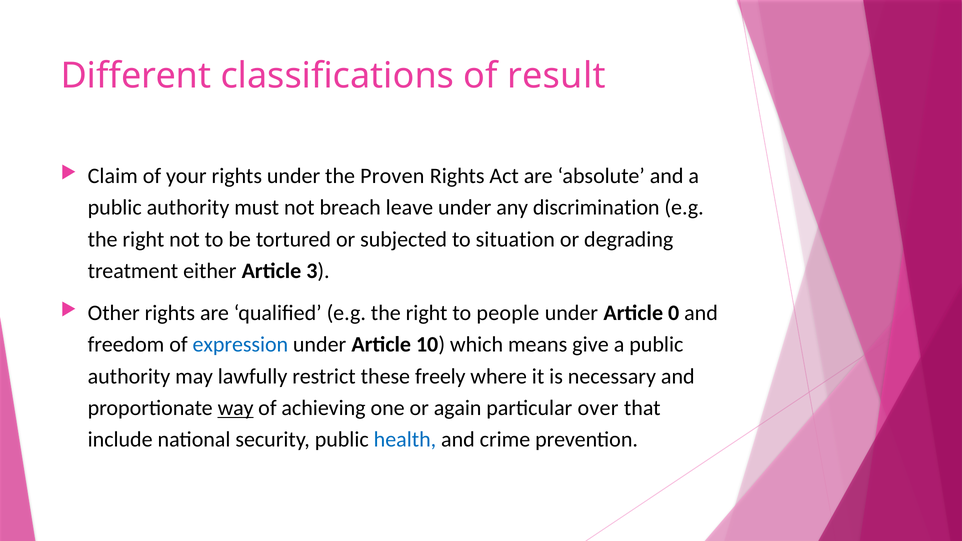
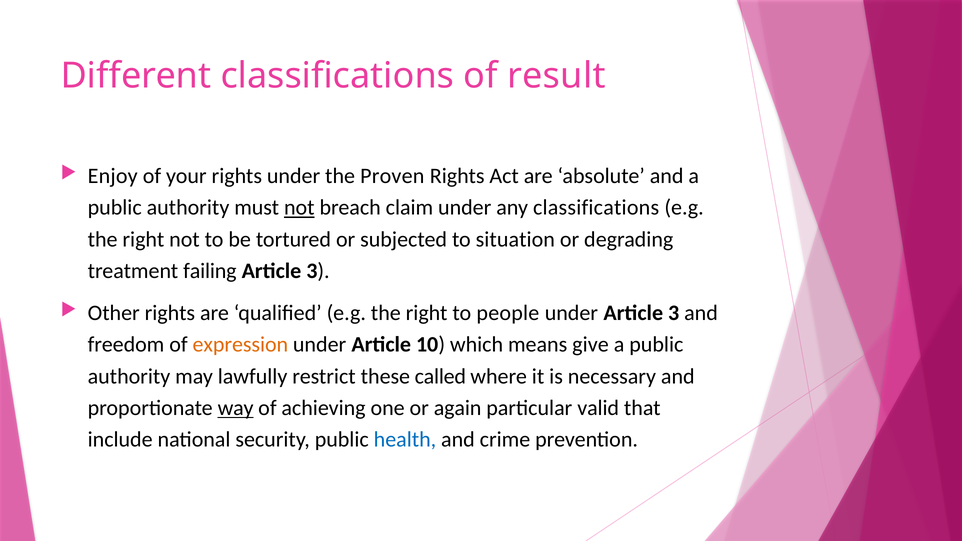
Claim: Claim -> Enjoy
not at (299, 208) underline: none -> present
leave: leave -> claim
any discrimination: discrimination -> classifications
either: either -> failing
under Article 0: 0 -> 3
expression colour: blue -> orange
freely: freely -> called
over: over -> valid
